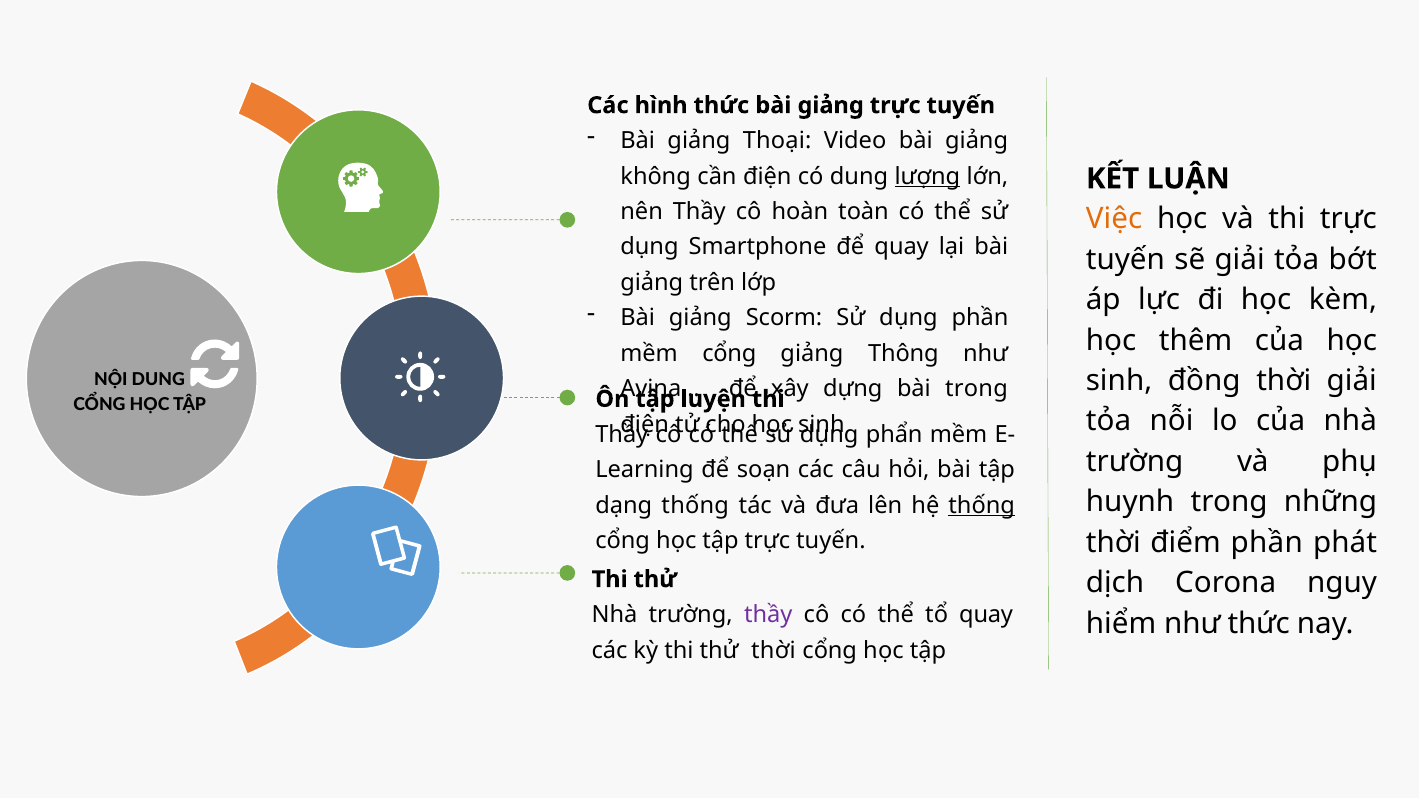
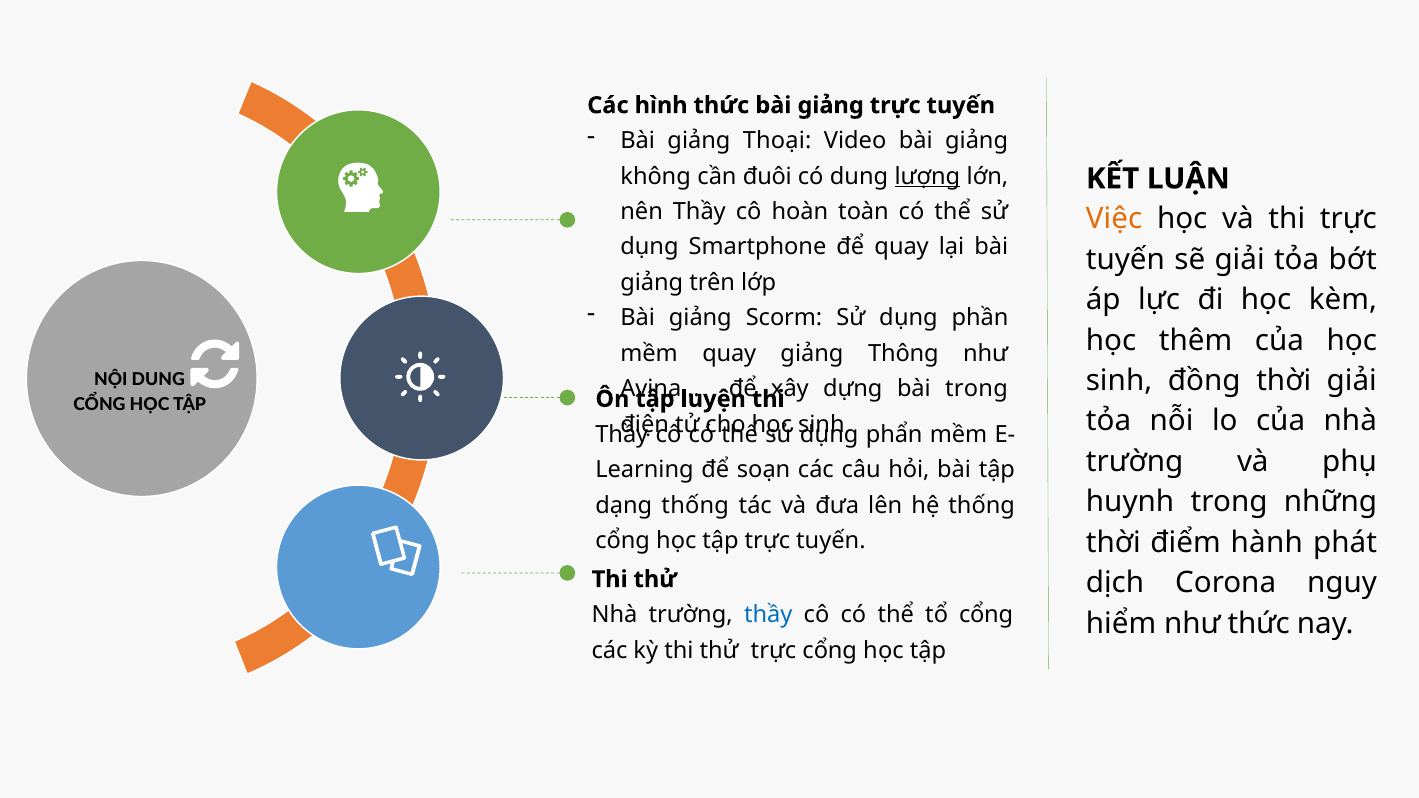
cần điện: điện -> đuôi
mềm cổng: cổng -> quay
thống at (982, 505) underline: present -> none
điểm phần: phần -> hành
thầy at (768, 615) colour: purple -> blue
tổ quay: quay -> cổng
thử thời: thời -> trực
